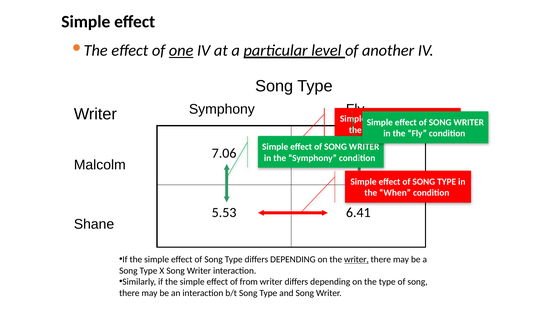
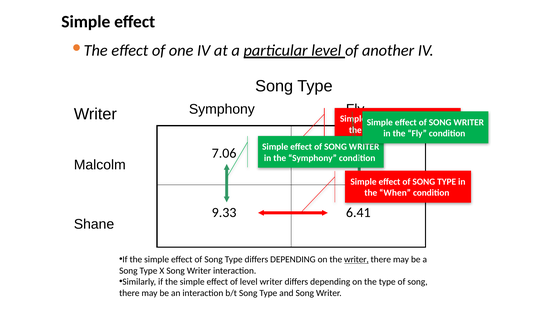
one underline: present -> none
5.53: 5.53 -> 9.33
of from: from -> level
